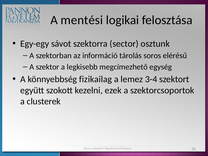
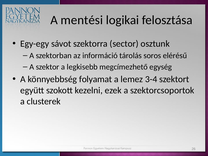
fizikailag: fizikailag -> folyamat
